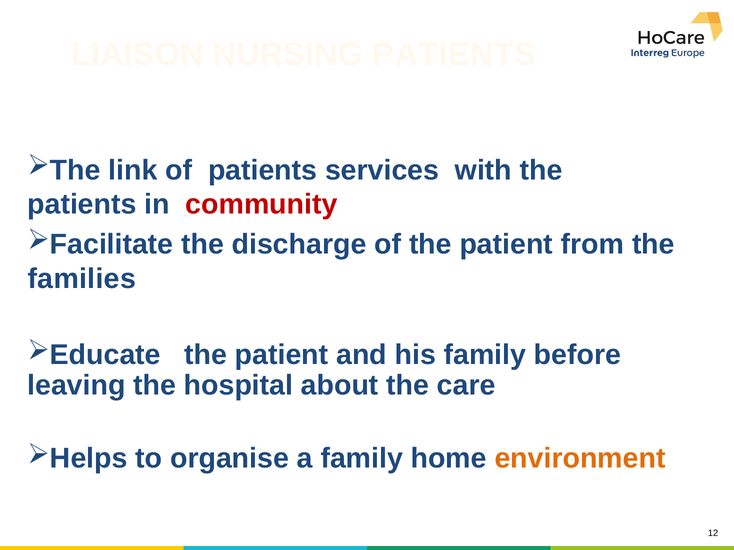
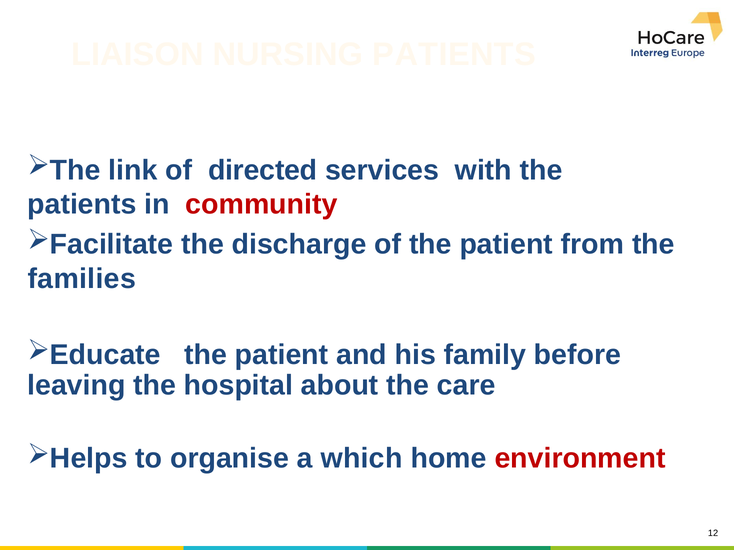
of patients: patients -> directed
a family: family -> which
environment colour: orange -> red
